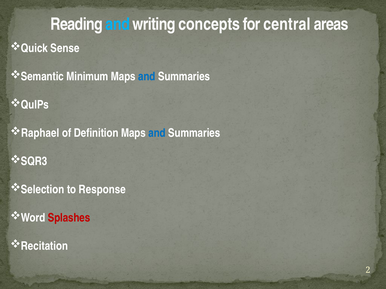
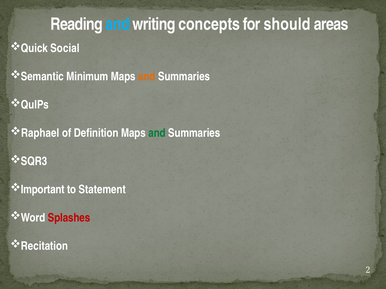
central: central -> should
Sense: Sense -> Social
and at (147, 77) colour: blue -> orange
and at (157, 133) colour: blue -> green
Selection: Selection -> Important
Response: Response -> Statement
